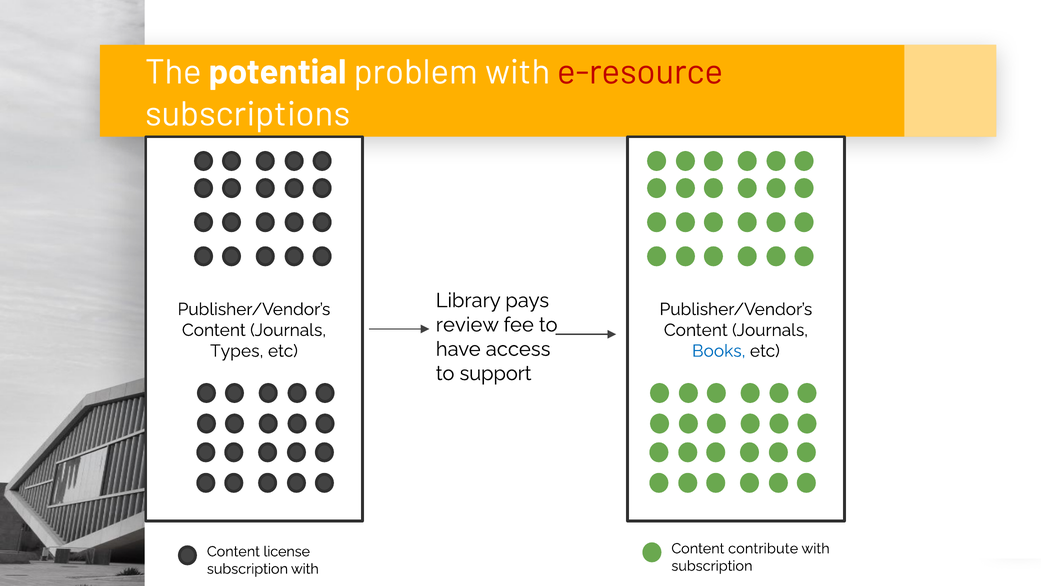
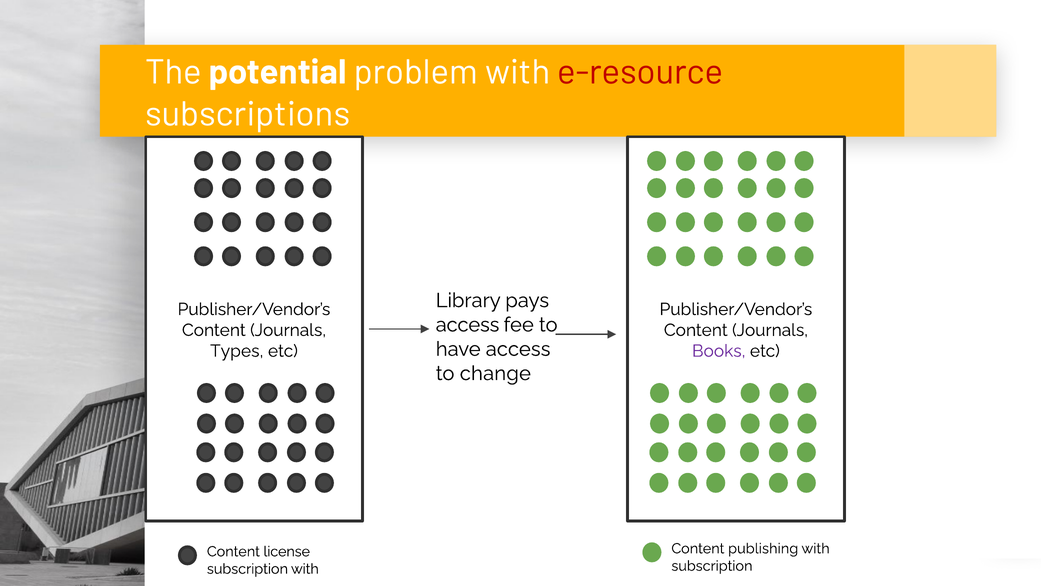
review at (467, 325): review -> access
Books colour: blue -> purple
support: support -> change
contribute: contribute -> publishing
